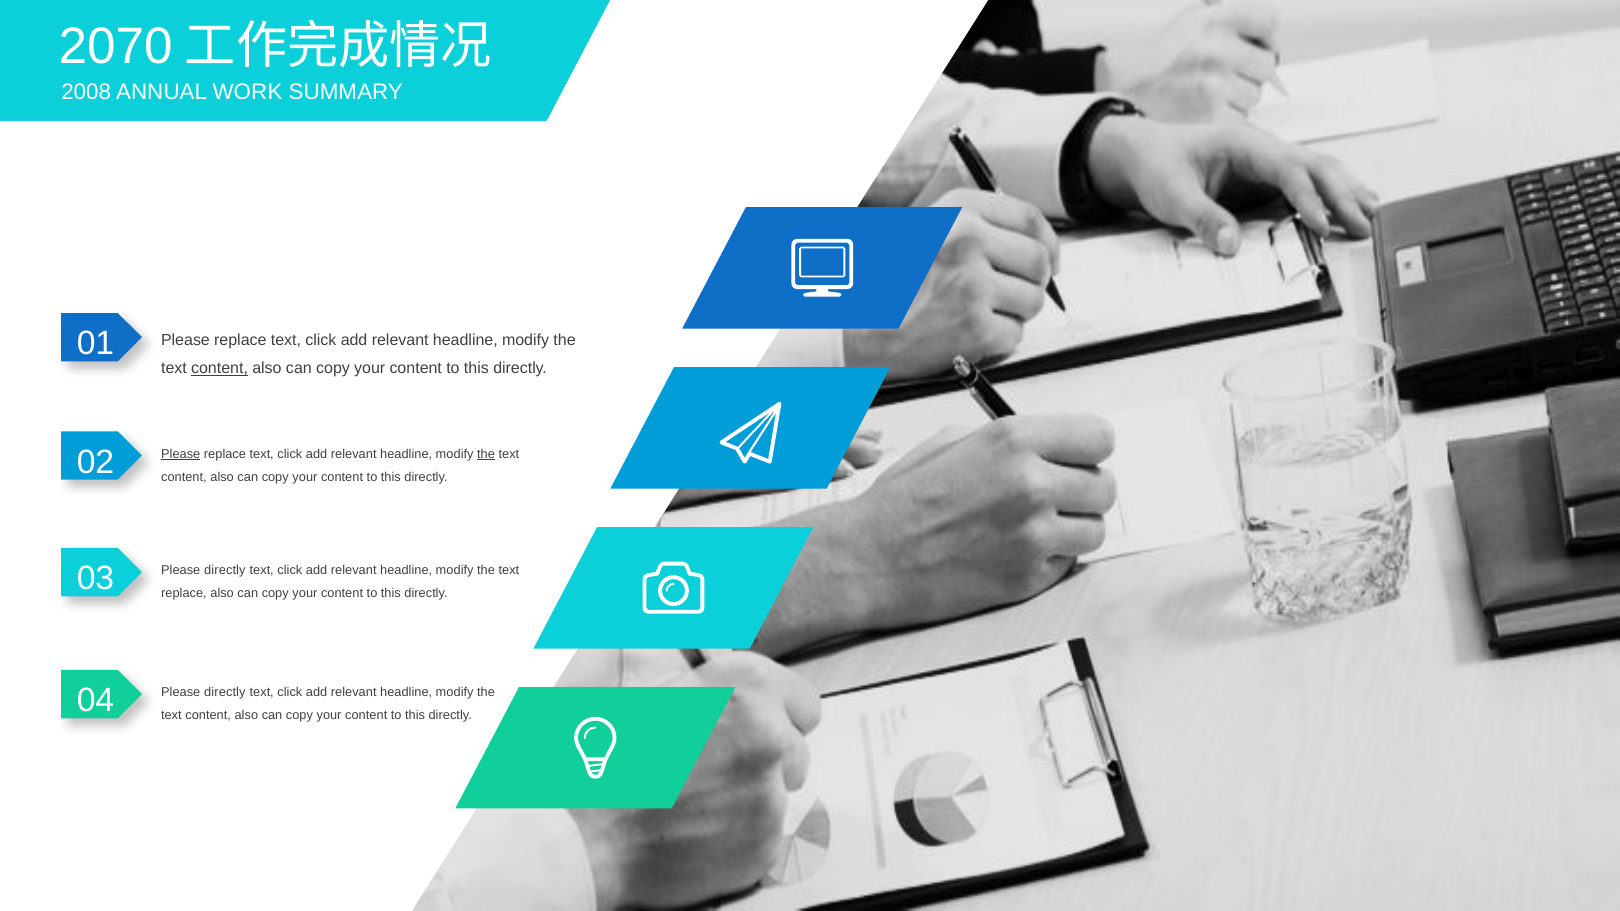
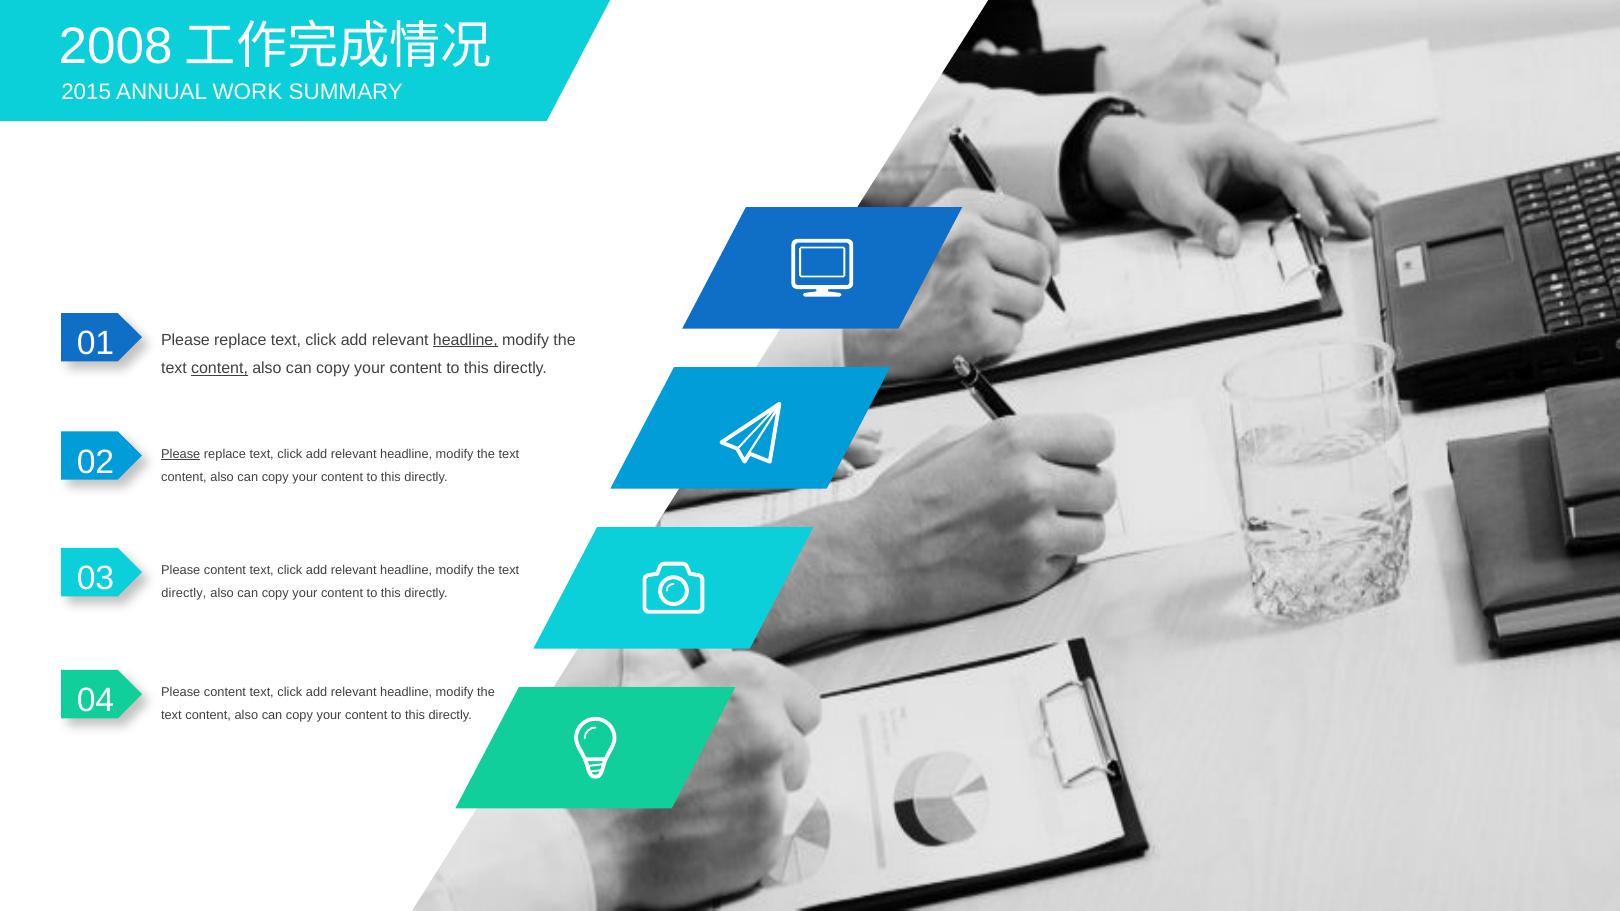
2070: 2070 -> 2008
2008: 2008 -> 2015
headline at (465, 340) underline: none -> present
the at (486, 454) underline: present -> none
03 Please directly: directly -> content
replace at (184, 594): replace -> directly
04 Please directly: directly -> content
